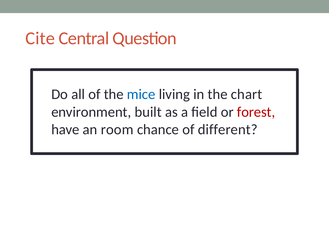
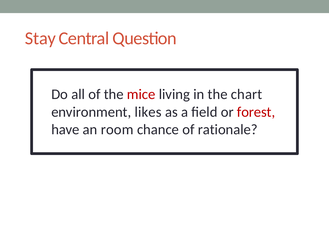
Cite: Cite -> Stay
mice colour: blue -> red
built: built -> likes
different: different -> rationale
